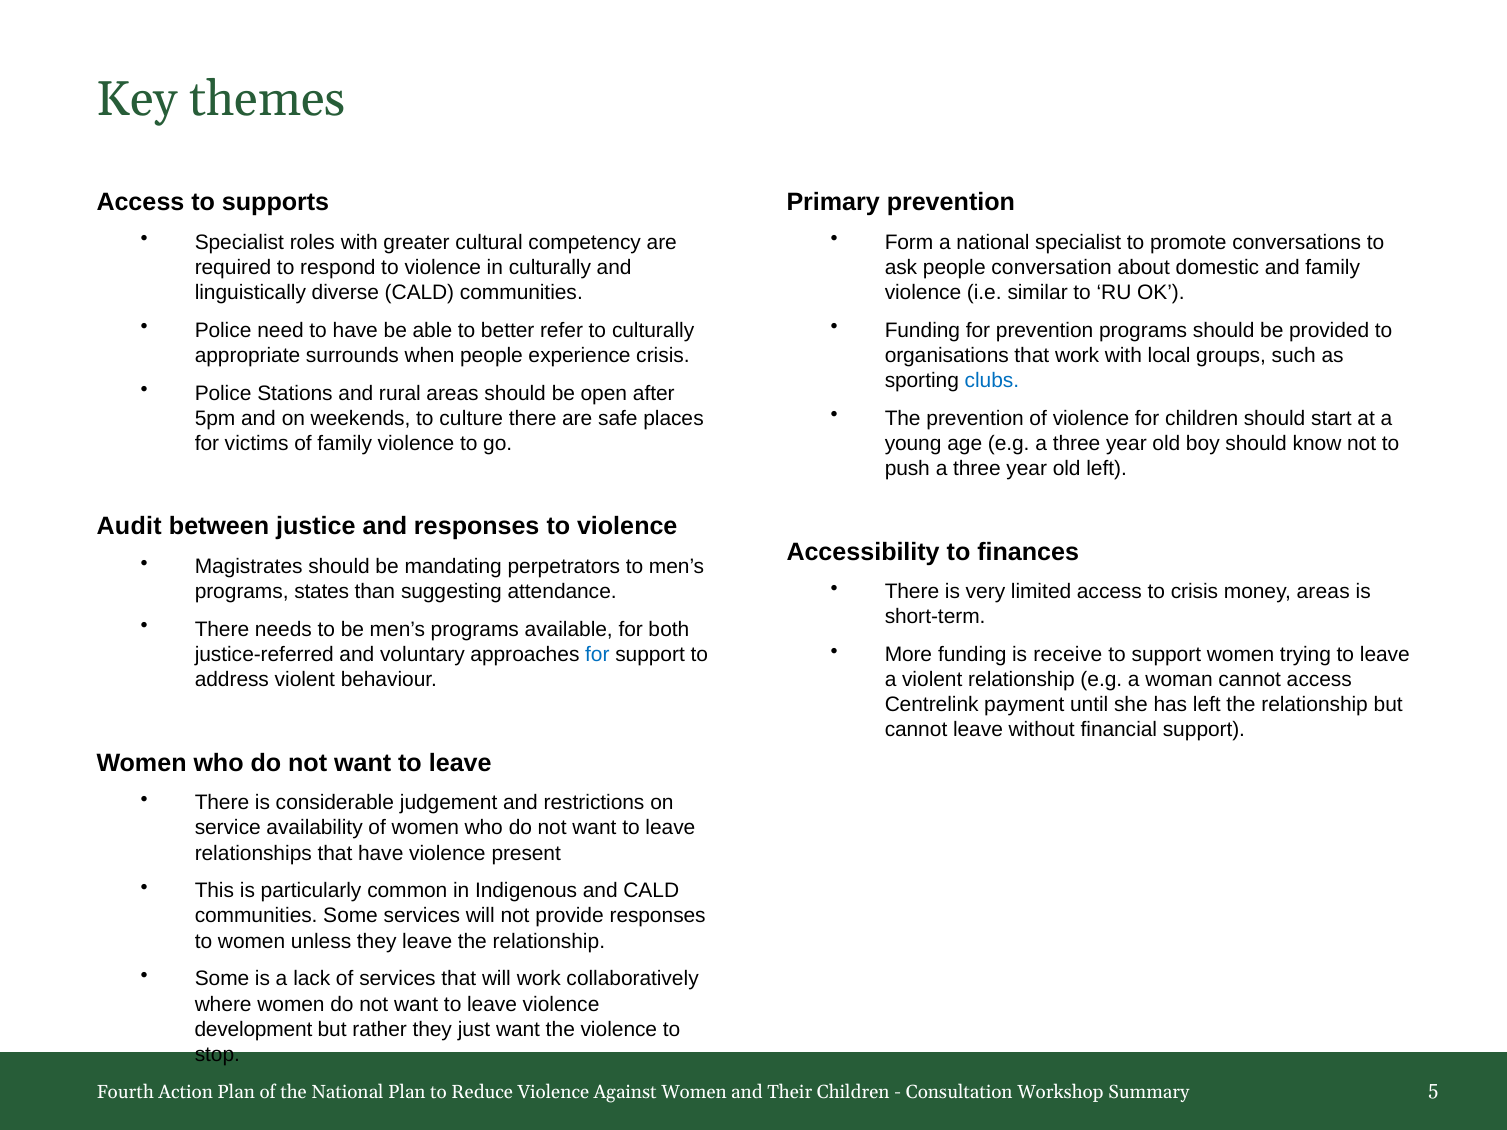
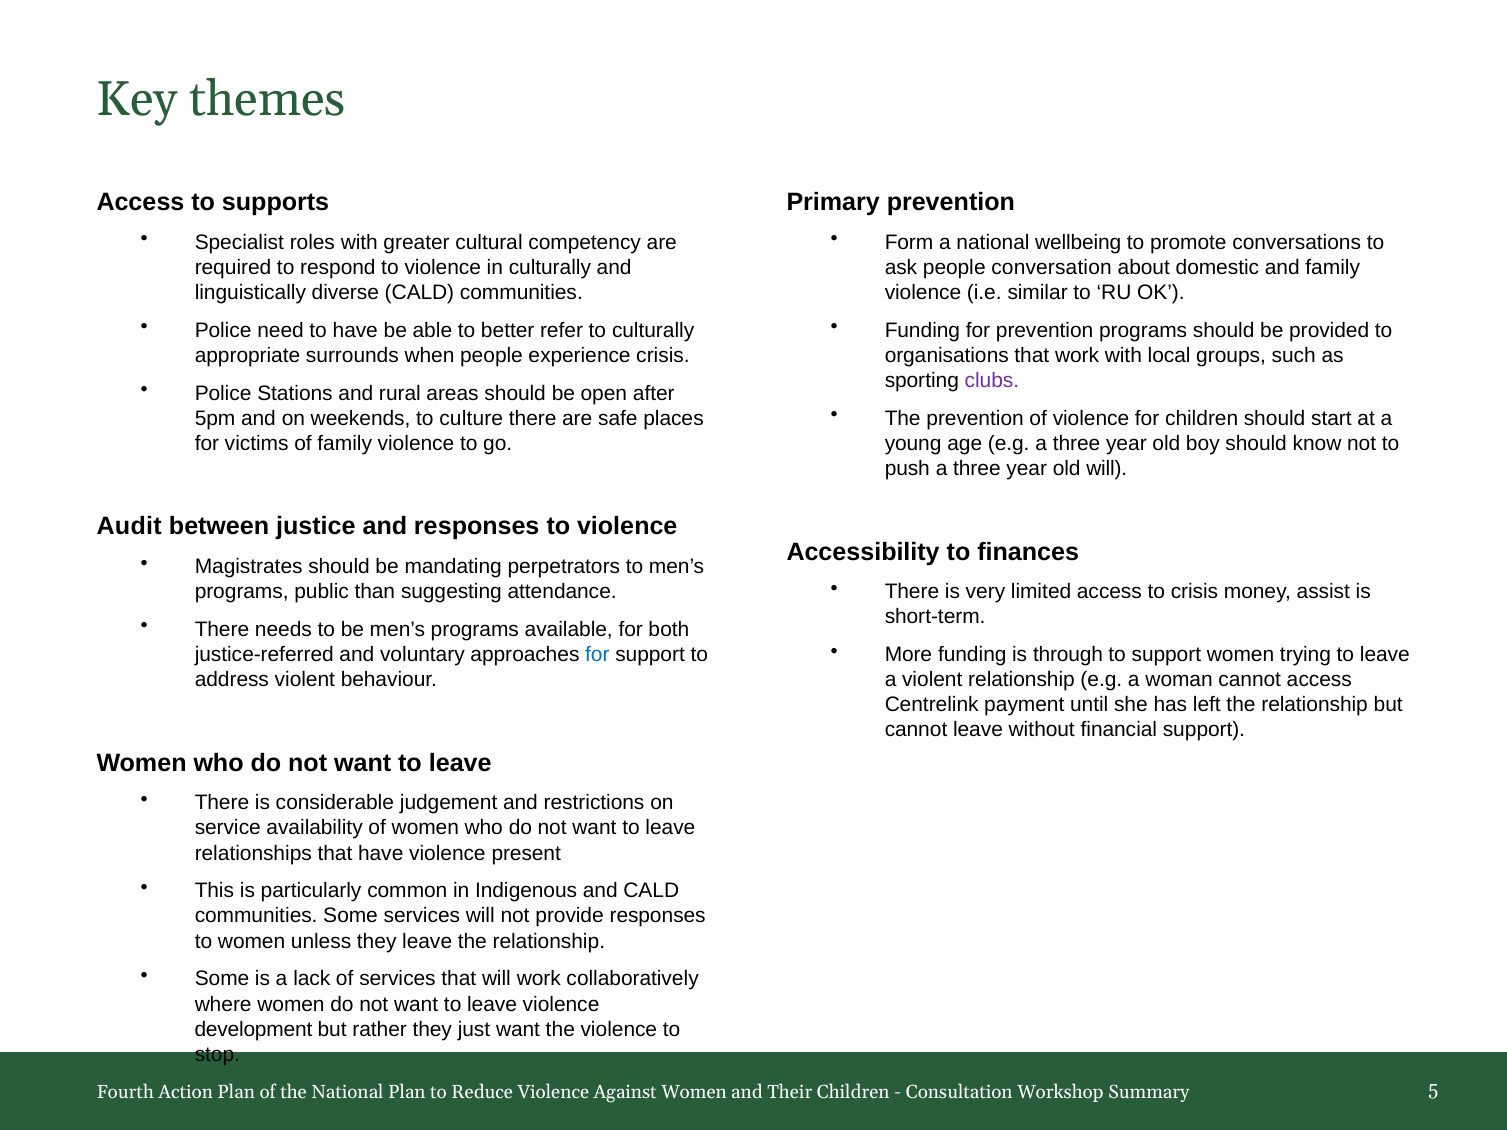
national specialist: specialist -> wellbeing
clubs colour: blue -> purple
old left: left -> will
money areas: areas -> assist
states: states -> public
receive: receive -> through
